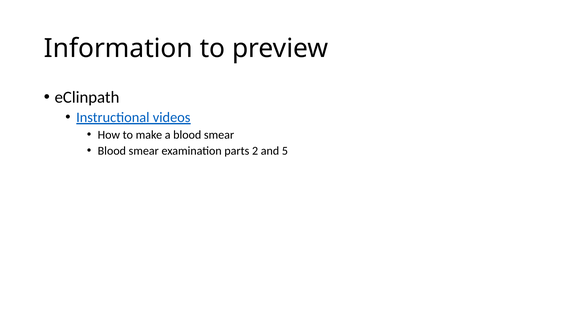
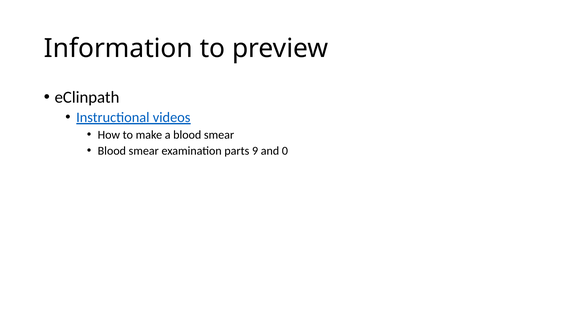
2: 2 -> 9
5: 5 -> 0
